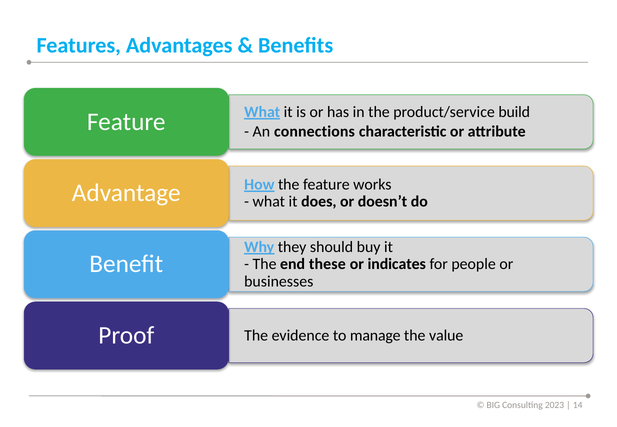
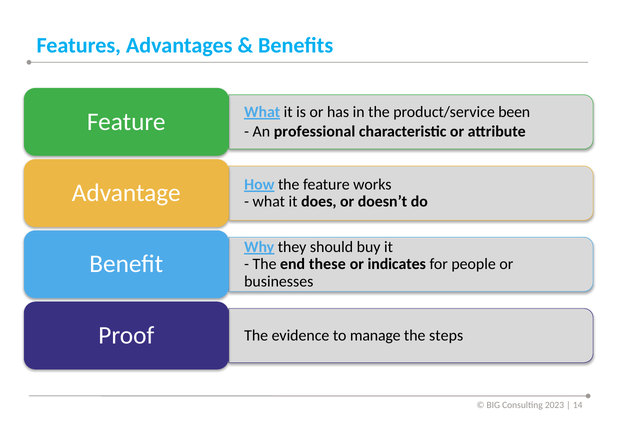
build: build -> been
connections: connections -> professional
value: value -> steps
